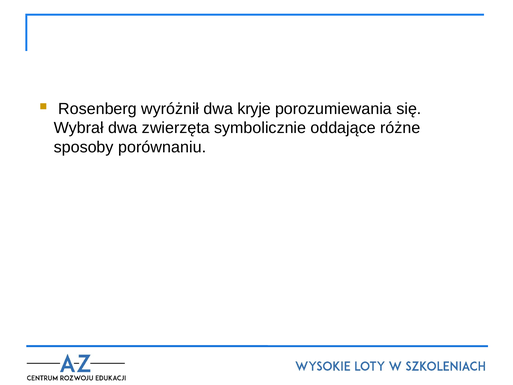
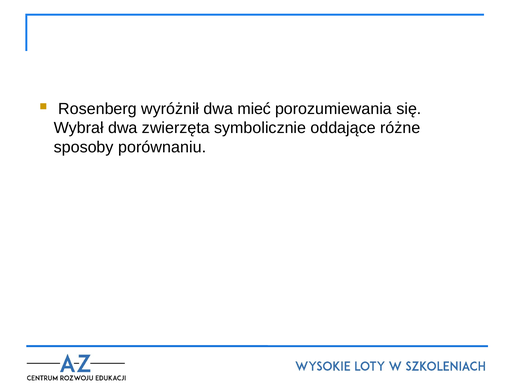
kryje: kryje -> mieć
